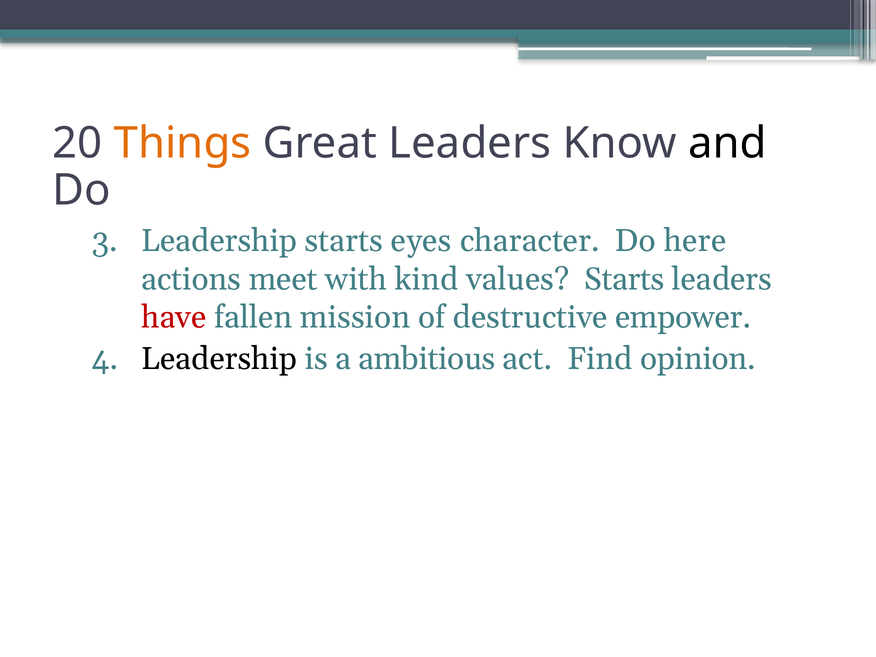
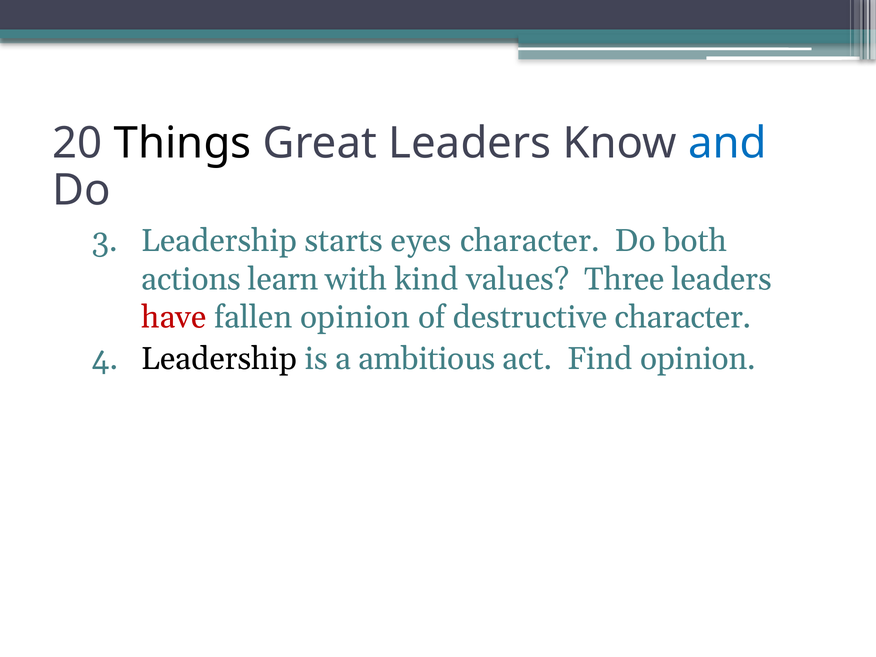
Things colour: orange -> black
and colour: black -> blue
here: here -> both
meet: meet -> learn
values Starts: Starts -> Three
fallen mission: mission -> opinion
destructive empower: empower -> character
